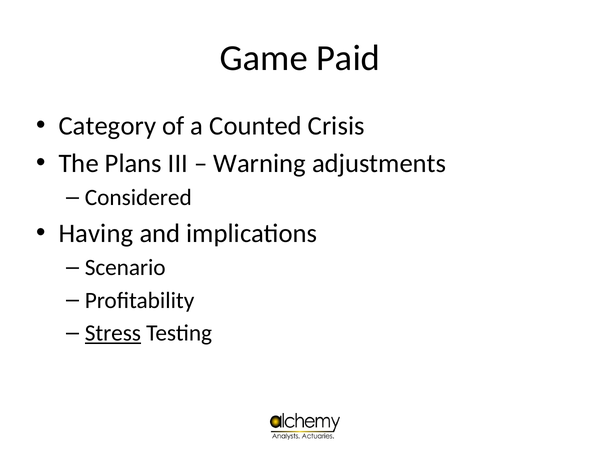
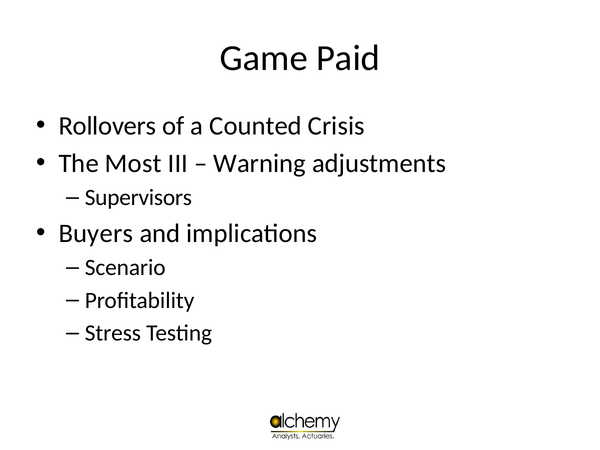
Category: Category -> Rollovers
Plans: Plans -> Most
Considered: Considered -> Supervisors
Having: Having -> Buyers
Stress underline: present -> none
